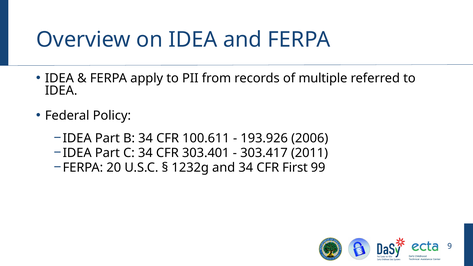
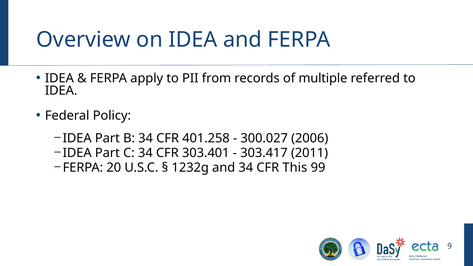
100.611: 100.611 -> 401.258
193.926: 193.926 -> 300.027
First: First -> This
